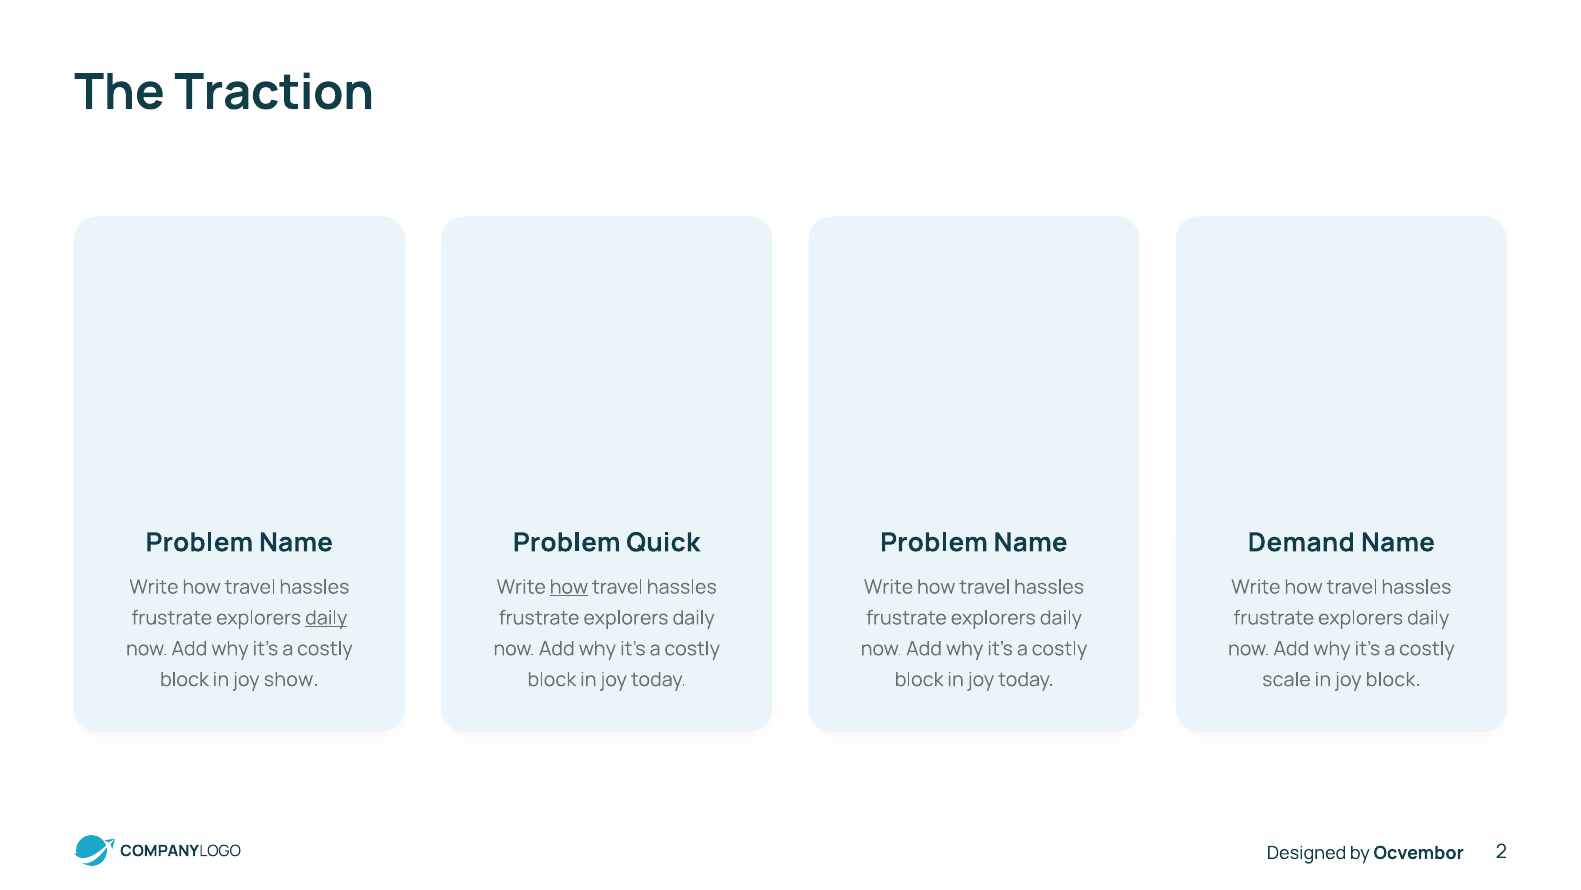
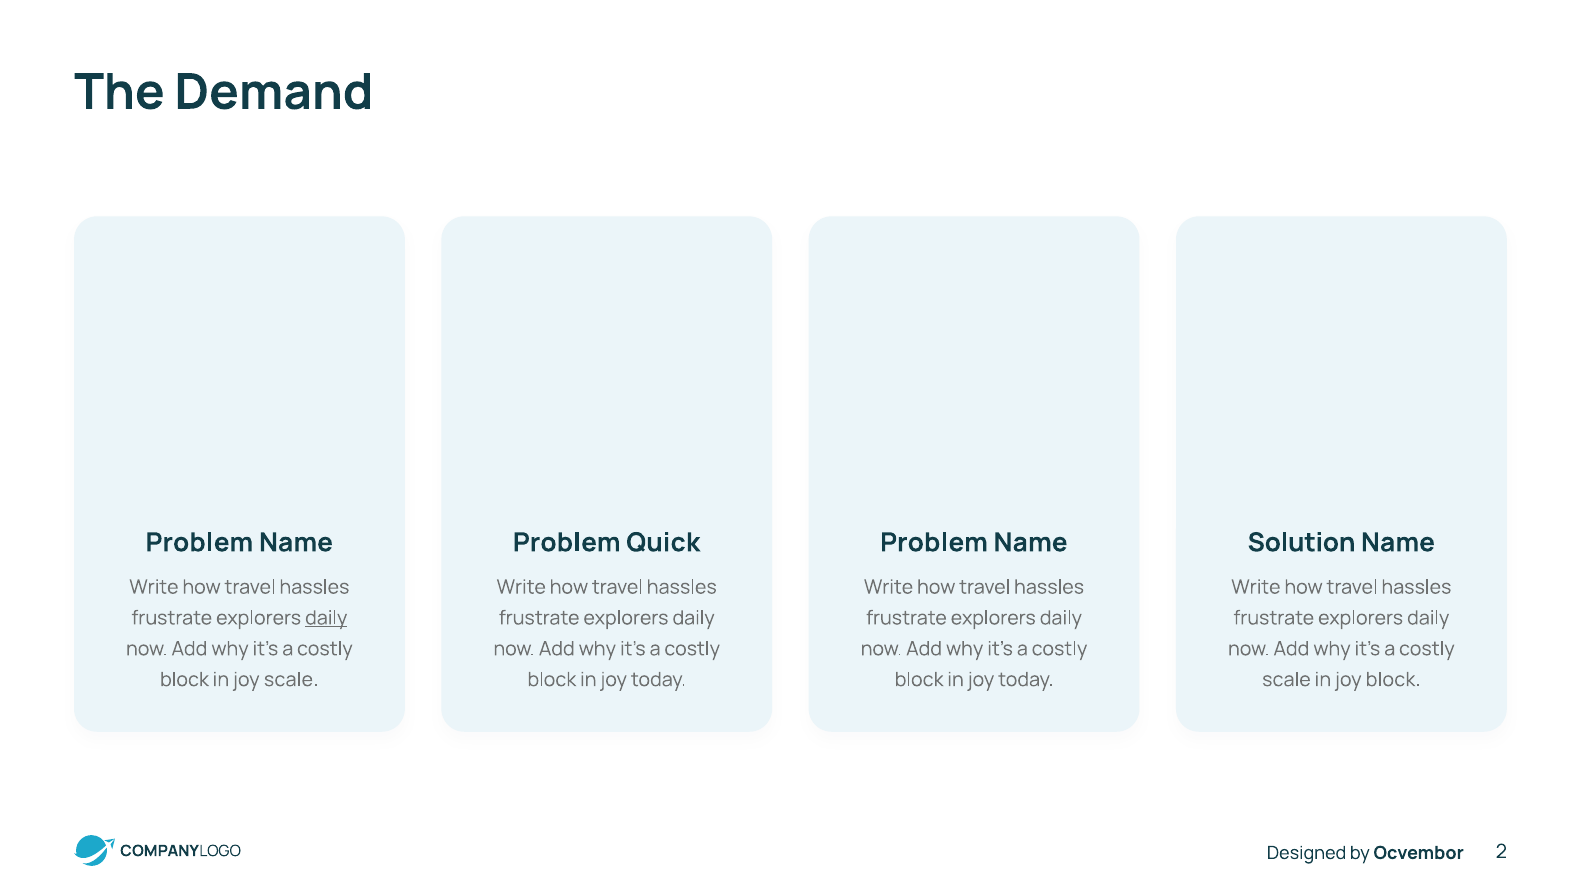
Traction: Traction -> Demand
Demand: Demand -> Solution
how at (569, 587) underline: present -> none
joy show: show -> scale
